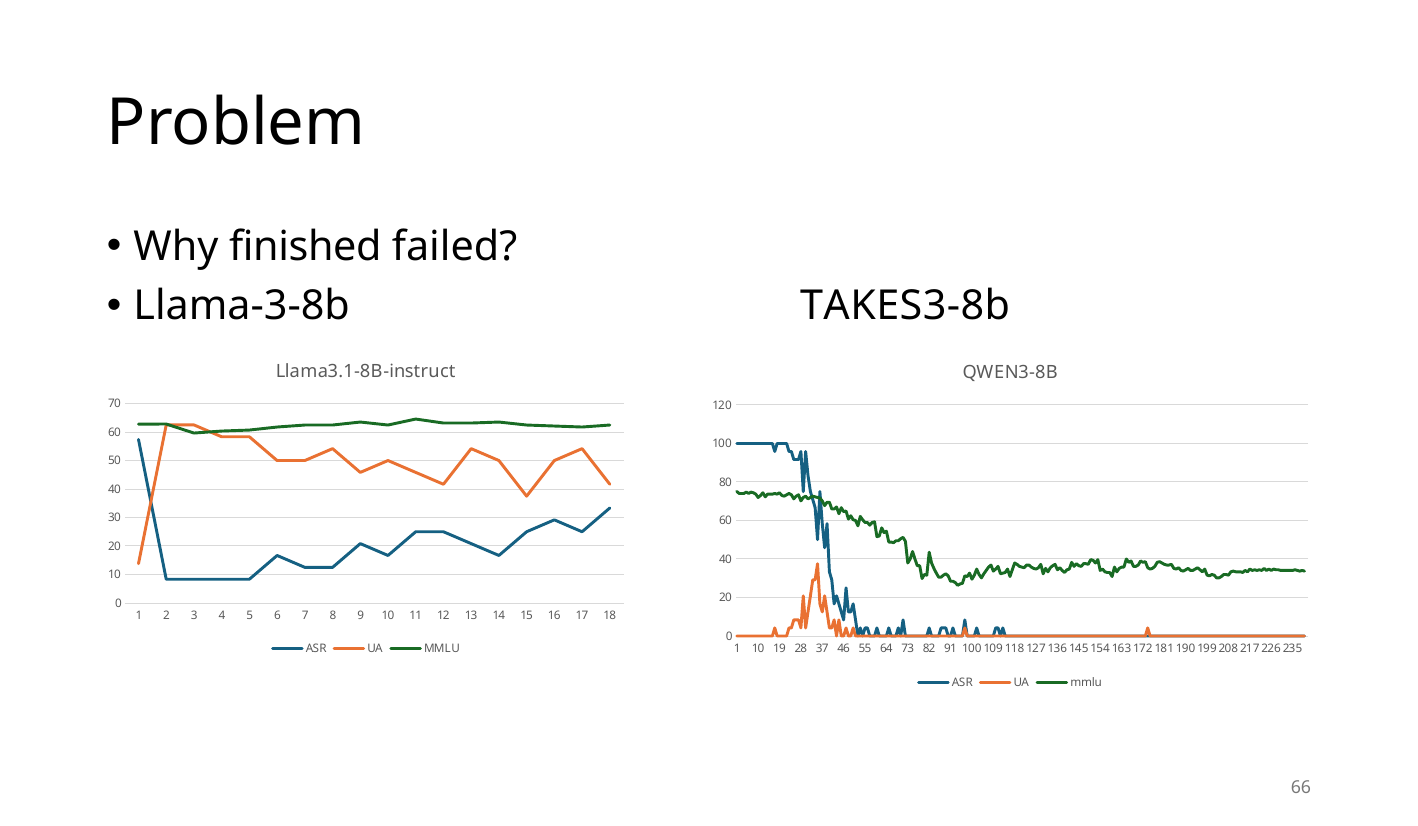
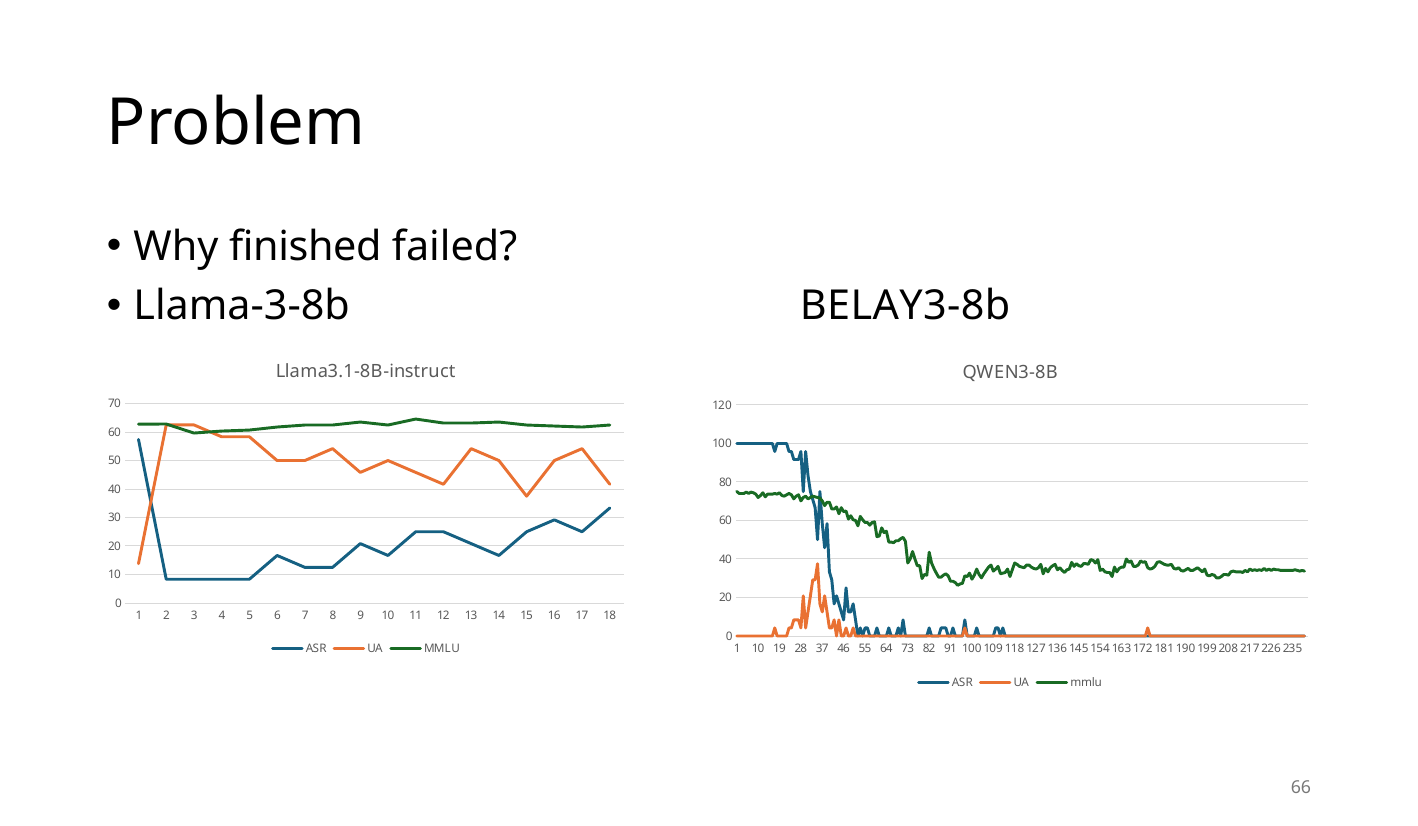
TAKES3-8b: TAKES3-8b -> BELAY3-8b
